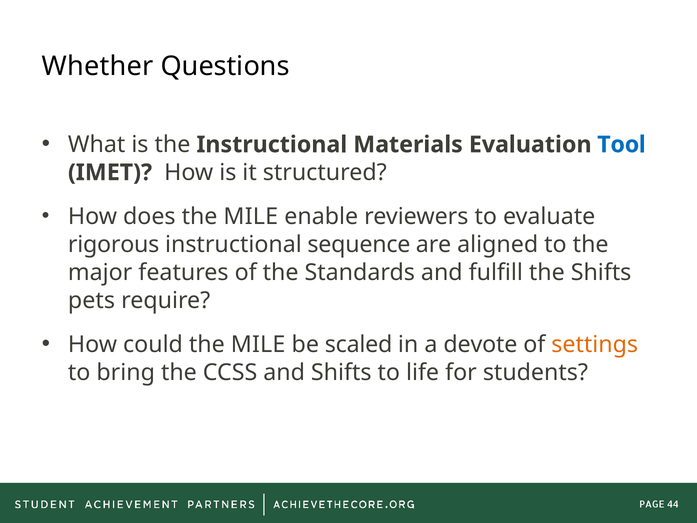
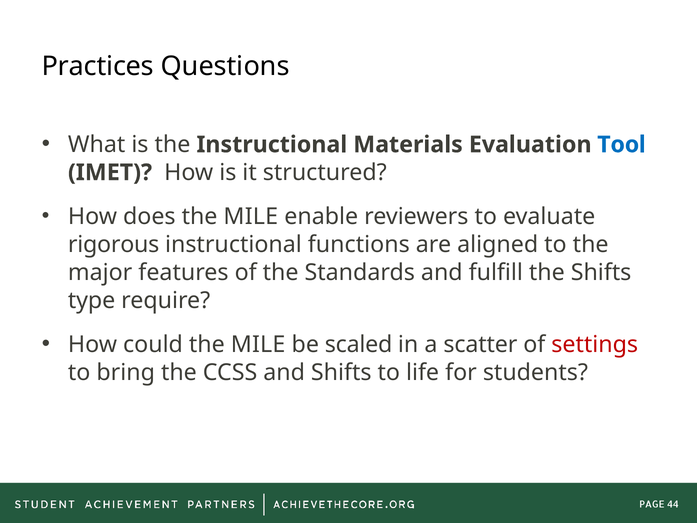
Whether: Whether -> Practices
sequence: sequence -> functions
pets: pets -> type
devote: devote -> scatter
settings colour: orange -> red
